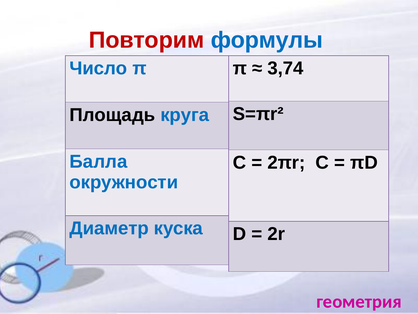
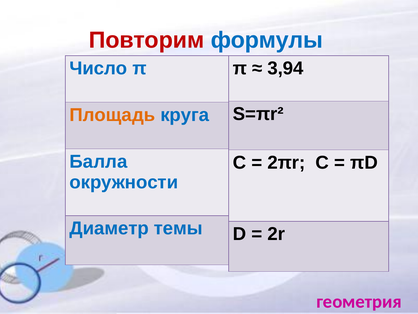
3,74: 3,74 -> 3,94
Площадь colour: black -> orange
куска: куска -> темы
